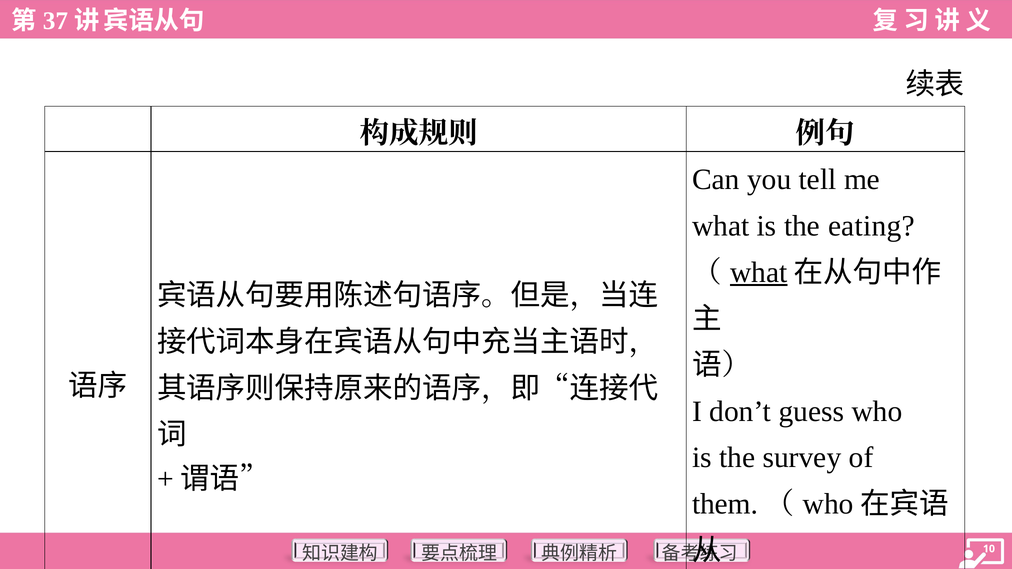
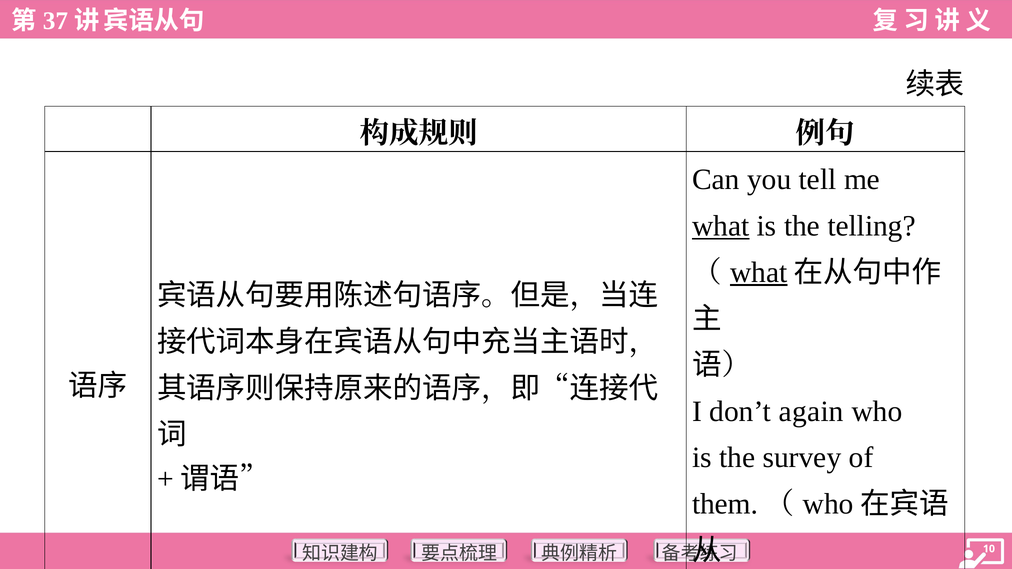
what at (721, 226) underline: none -> present
eating: eating -> telling
guess: guess -> again
